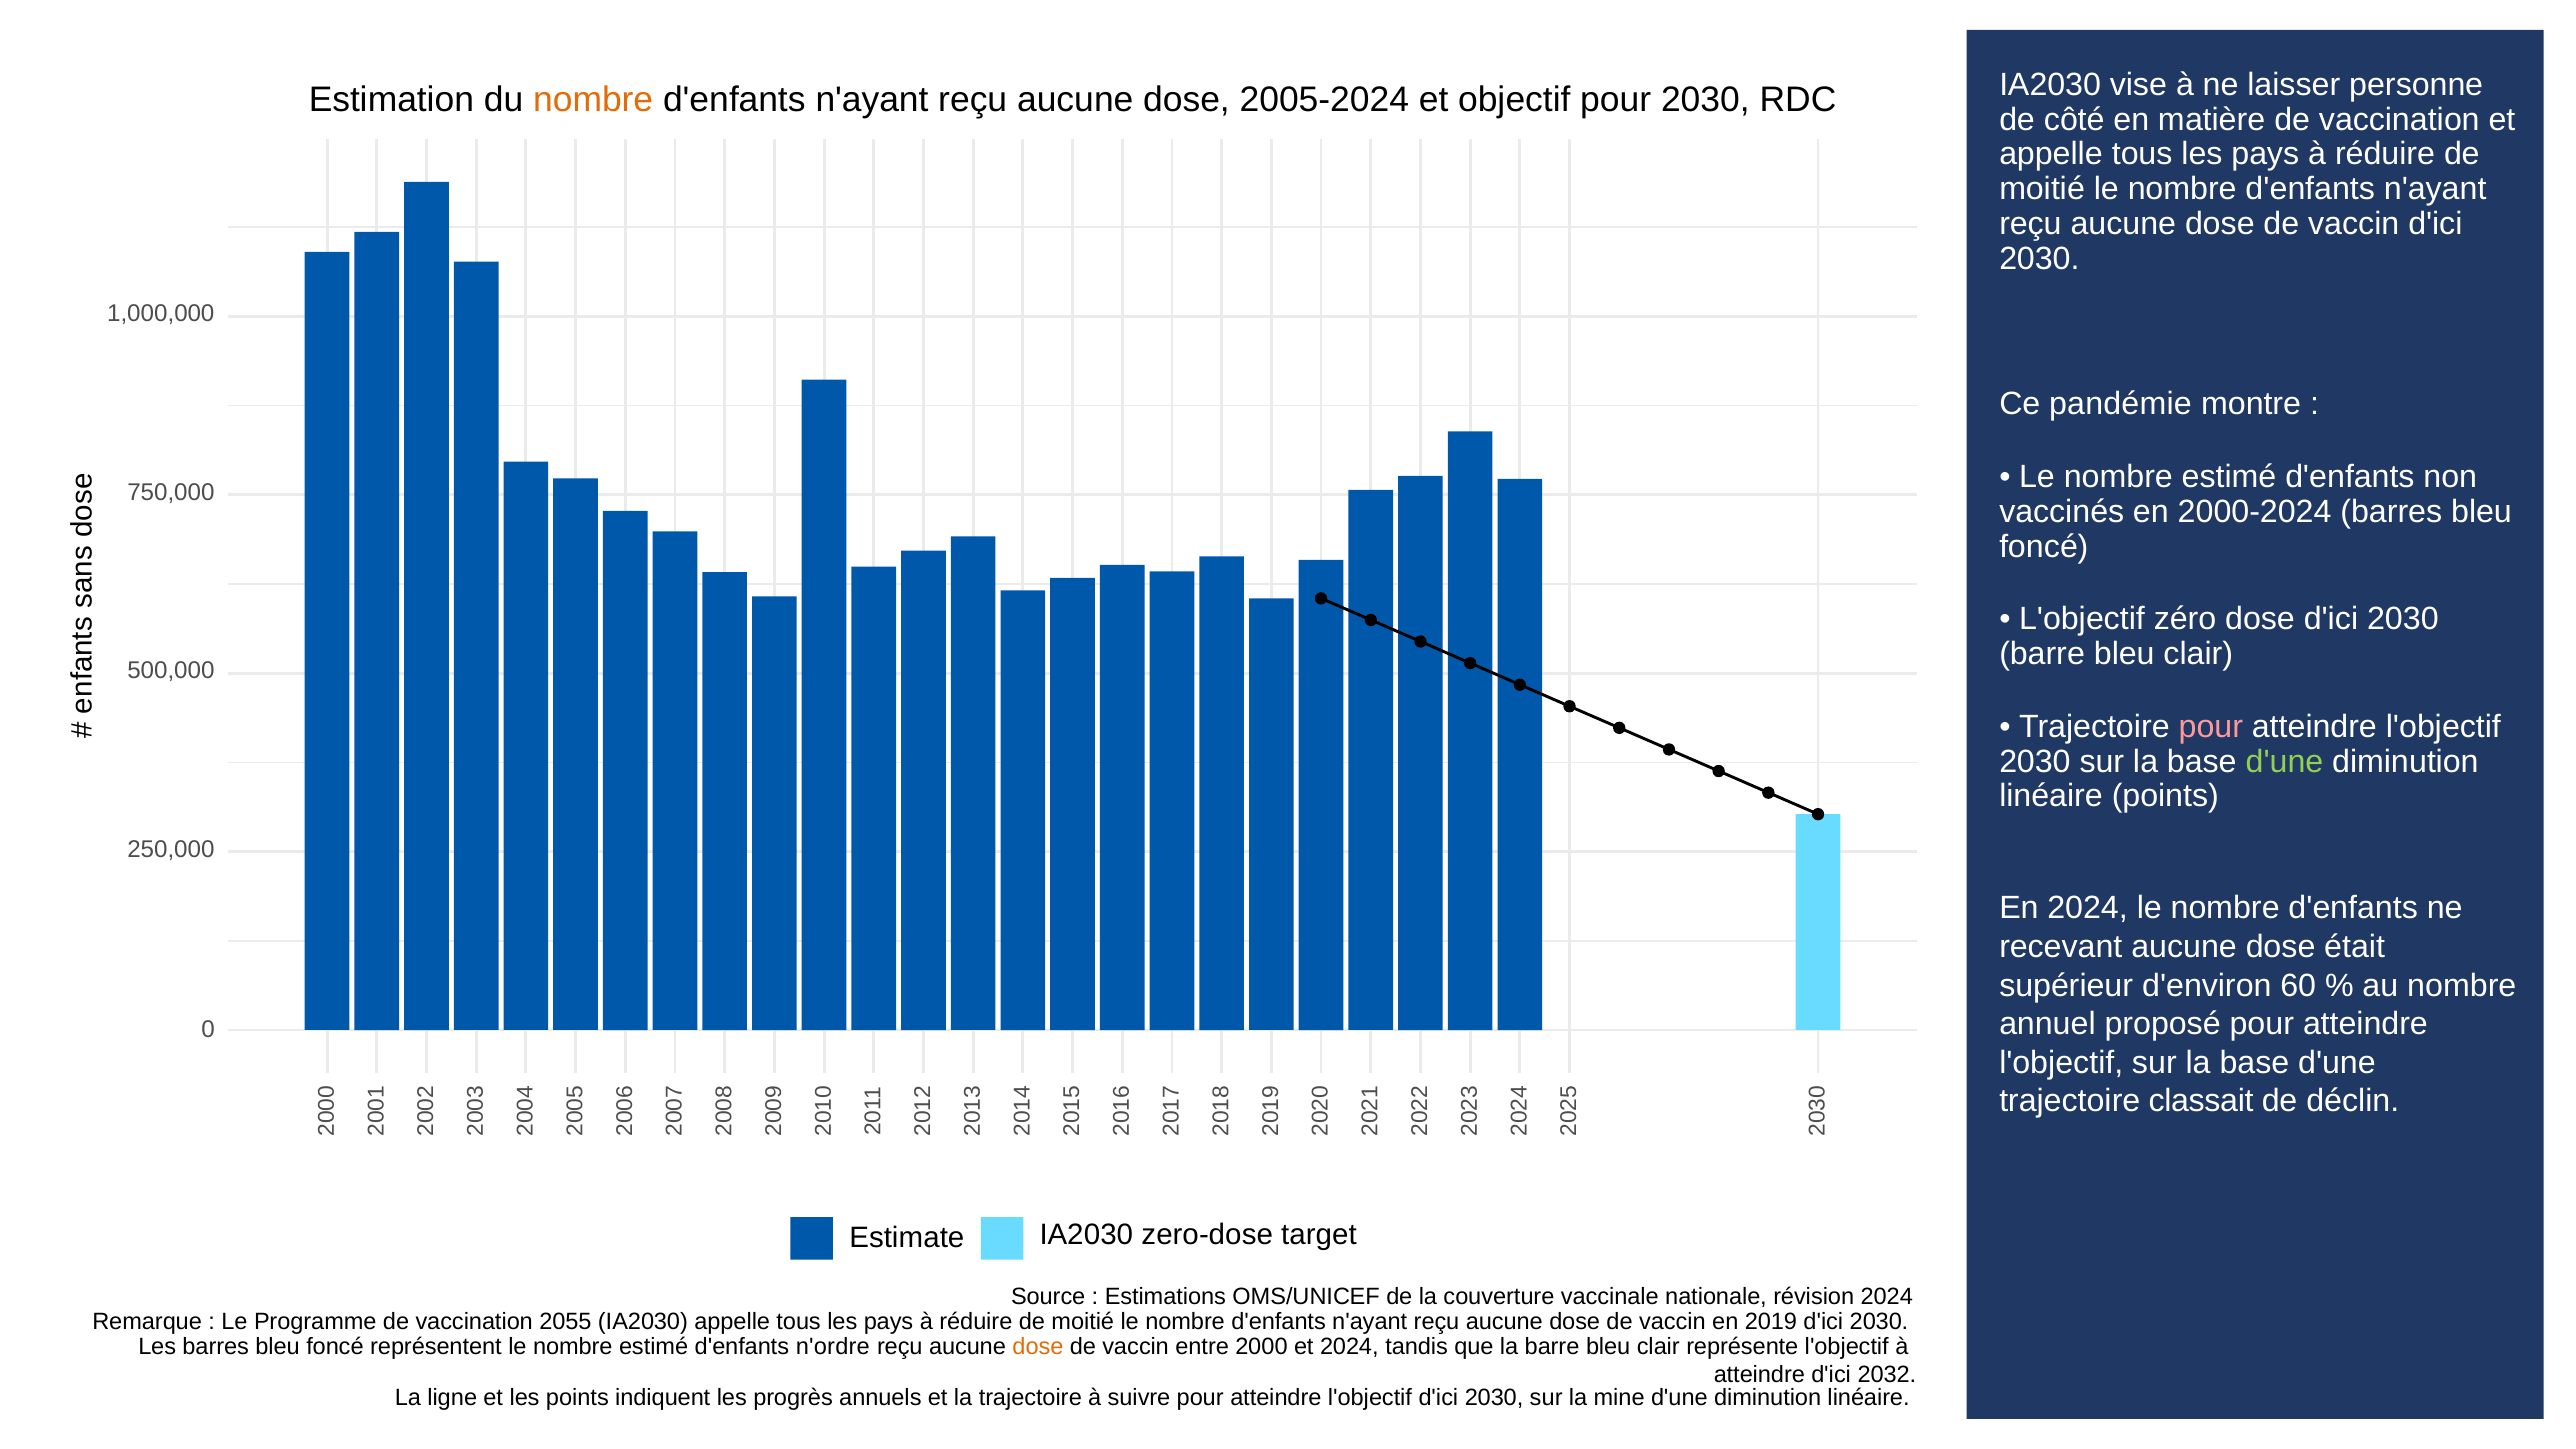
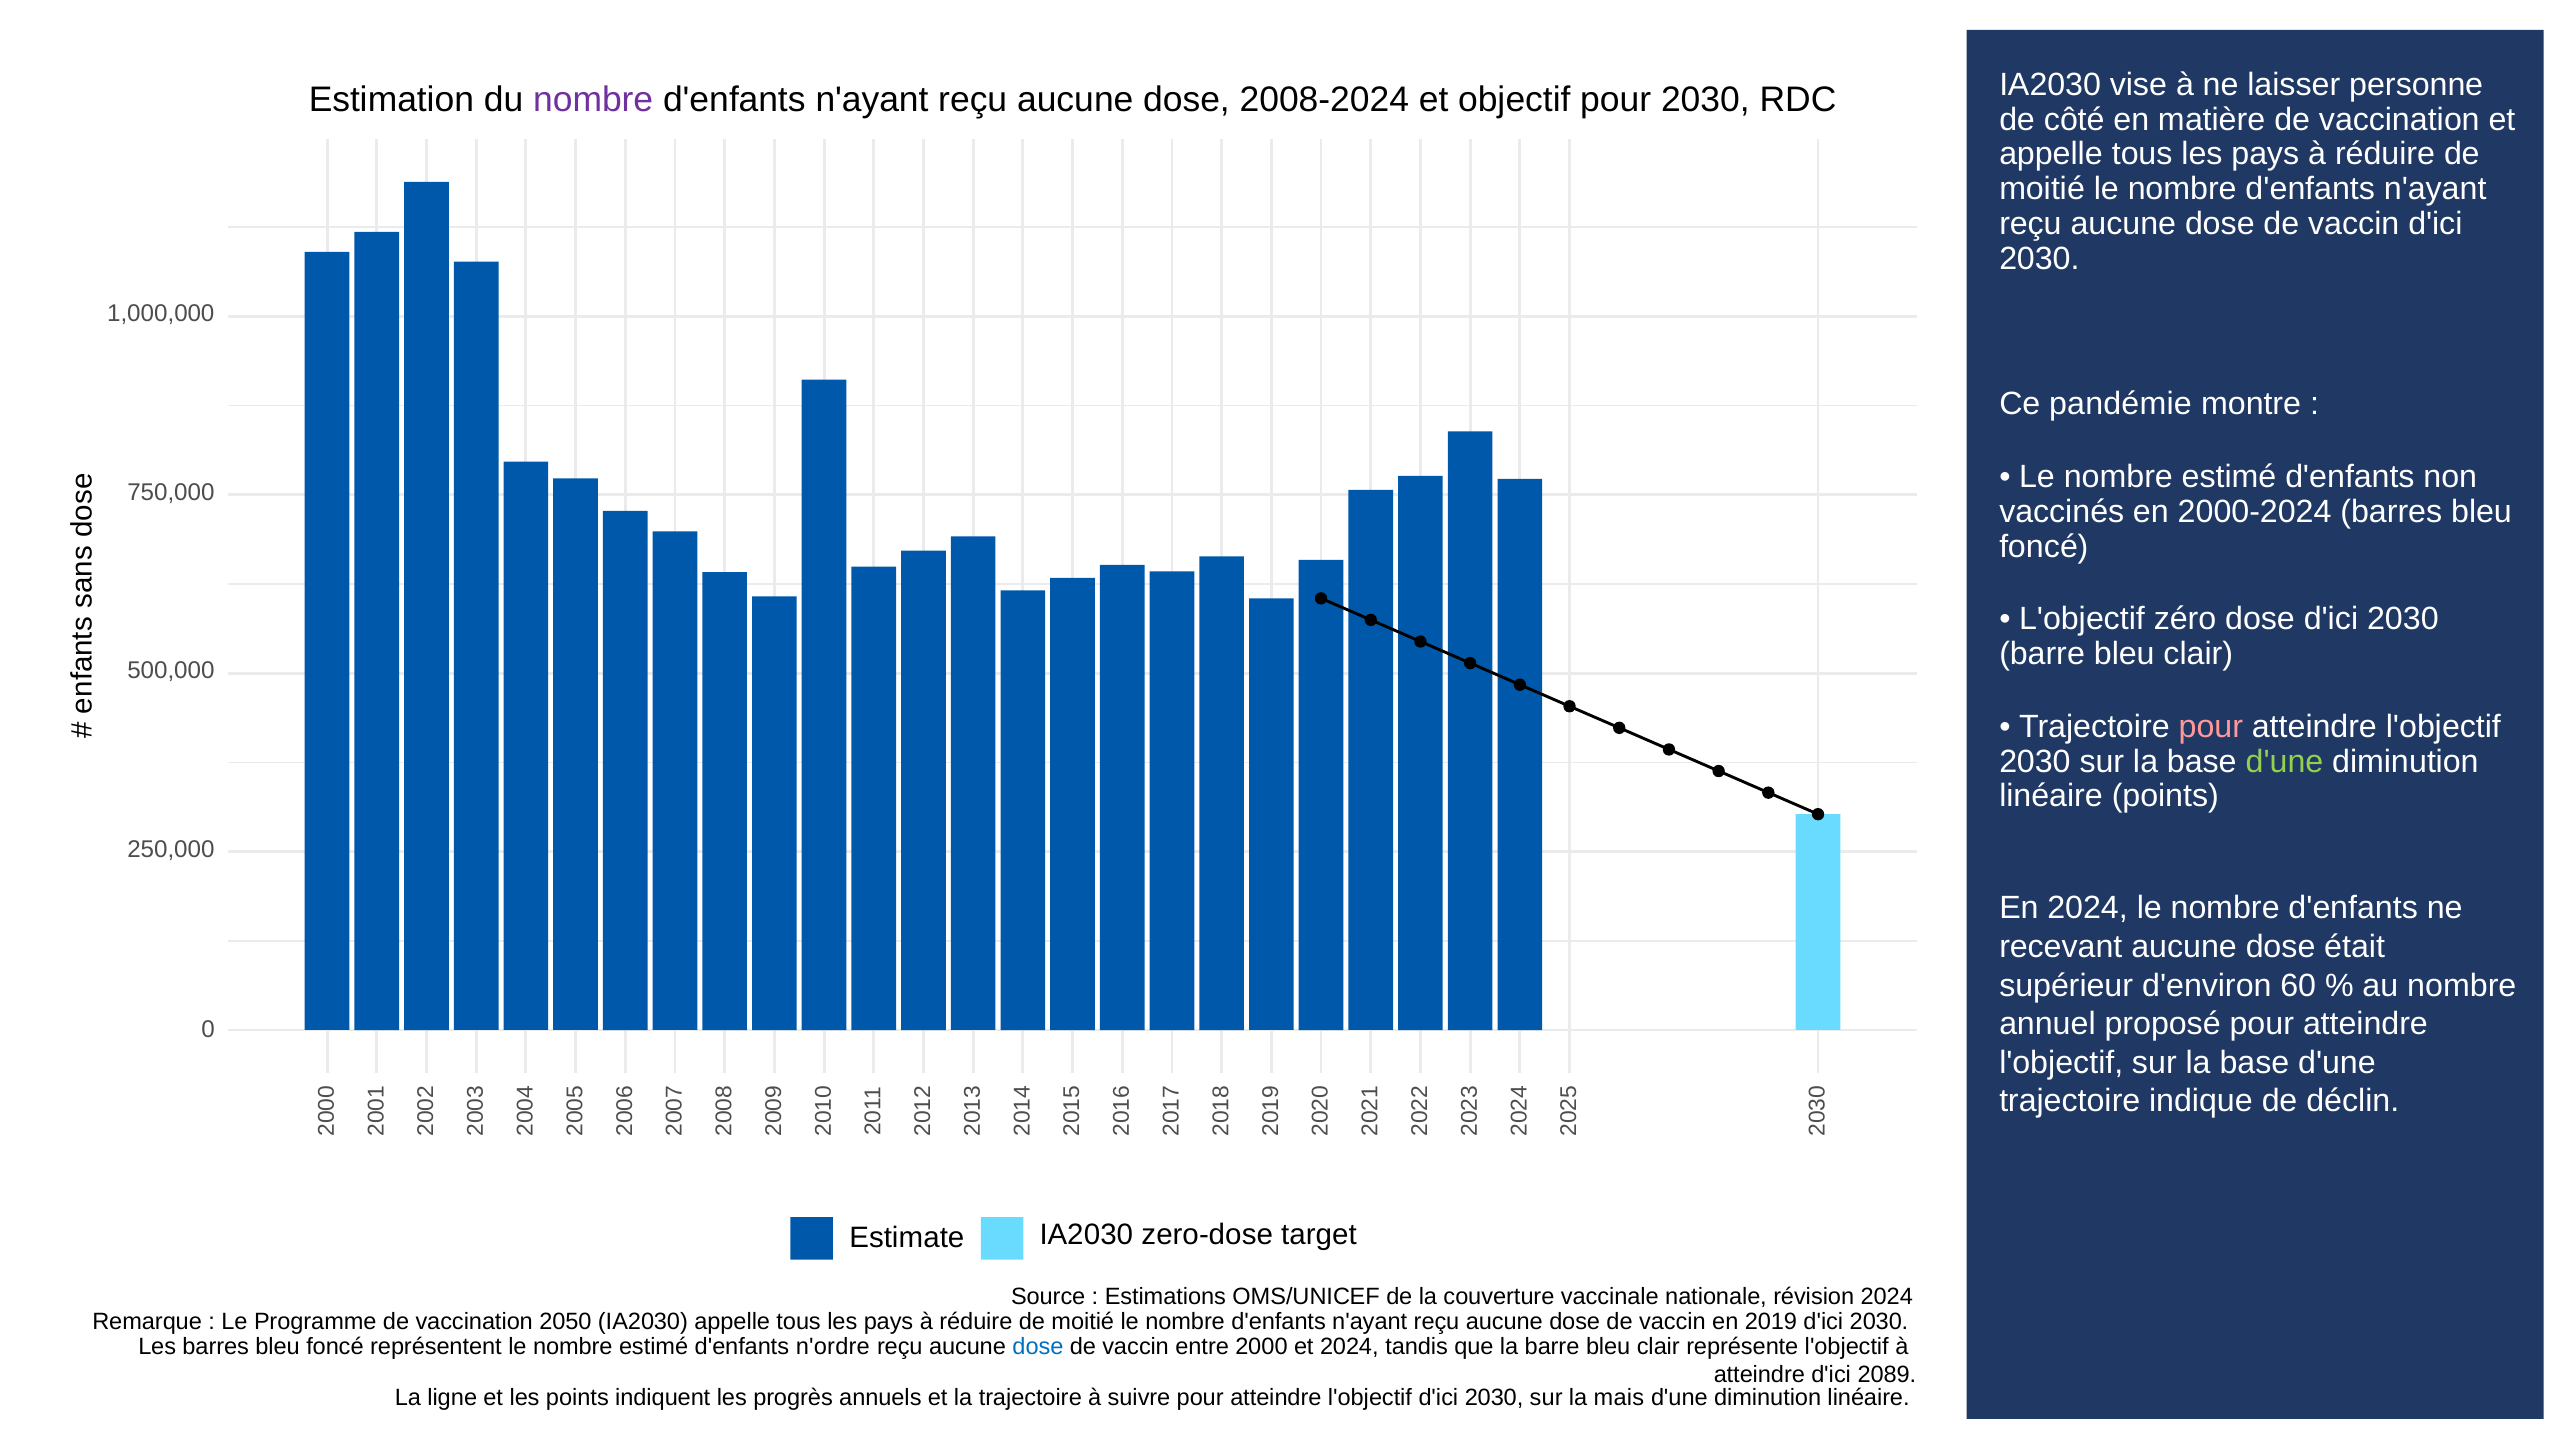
nombre at (593, 100) colour: orange -> purple
2005-2024: 2005-2024 -> 2008-2024
classait: classait -> indique
2055: 2055 -> 2050
dose at (1038, 1347) colour: orange -> blue
2032: 2032 -> 2089
mine: mine -> mais
